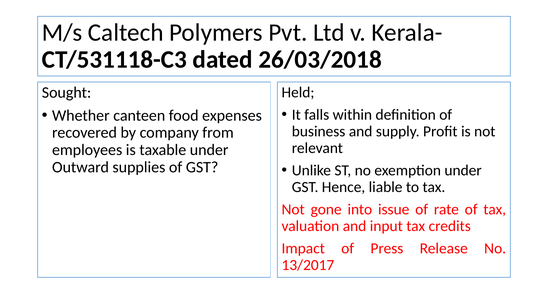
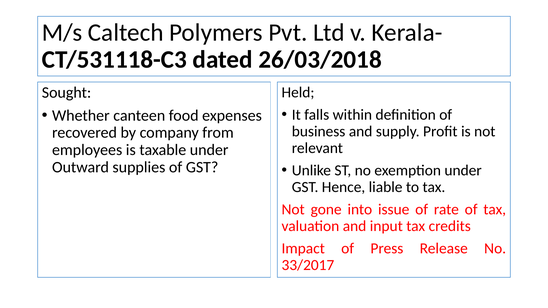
13/2017: 13/2017 -> 33/2017
